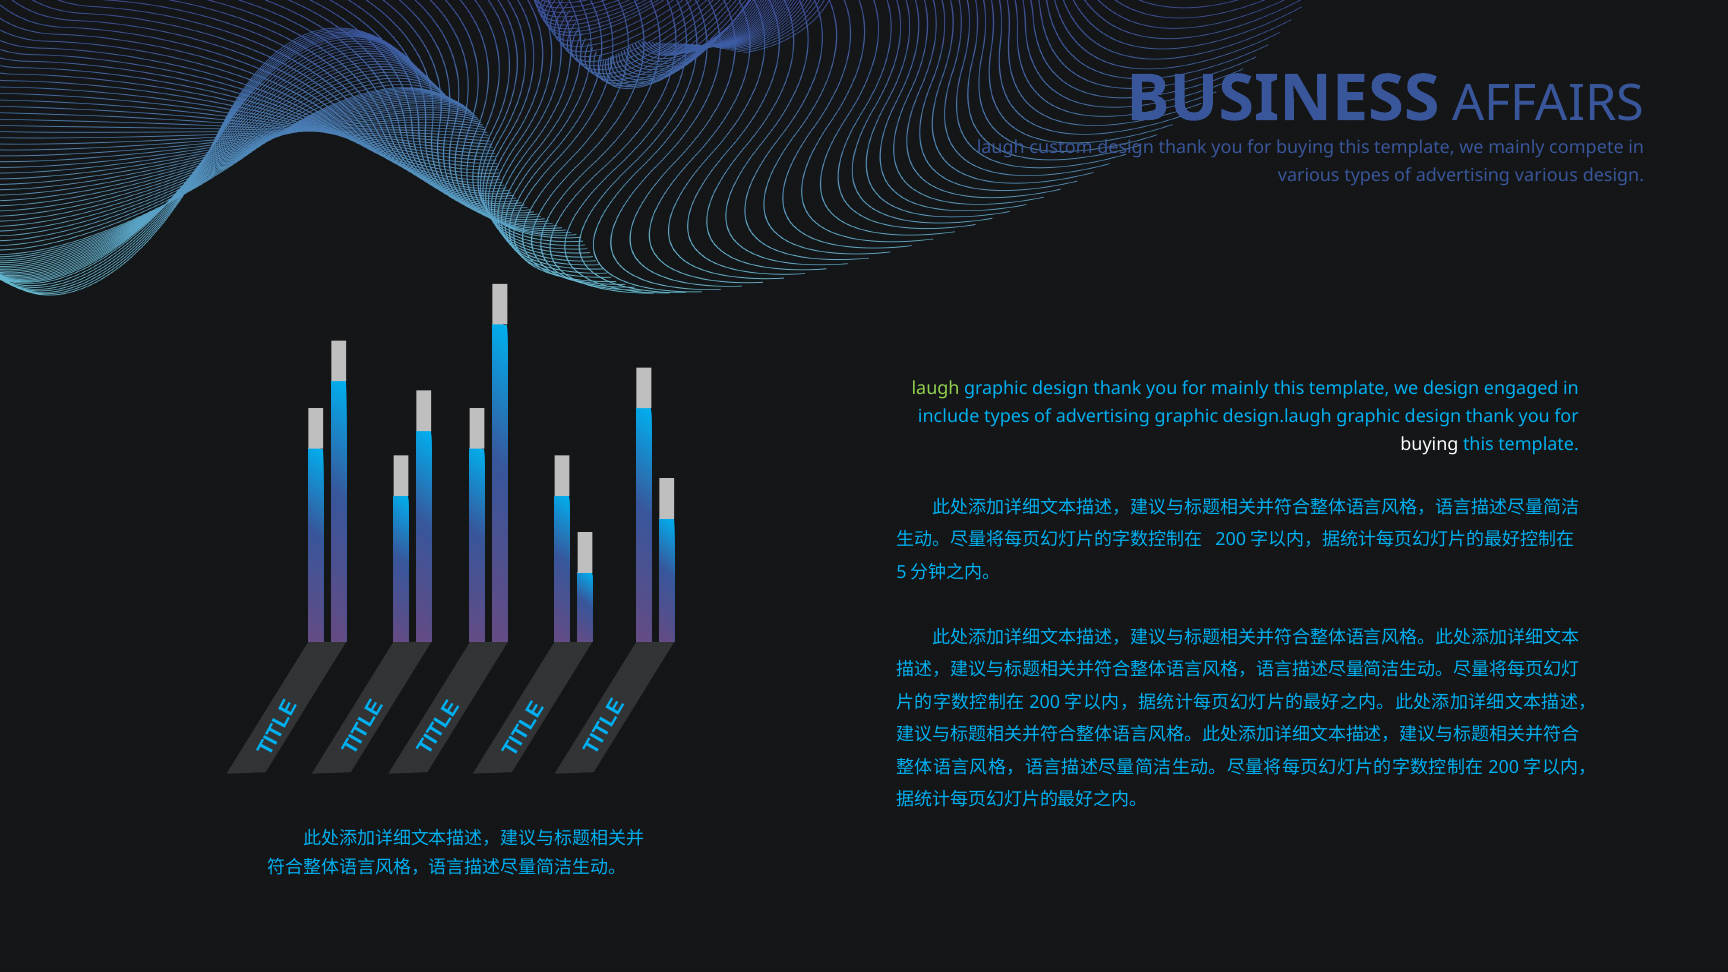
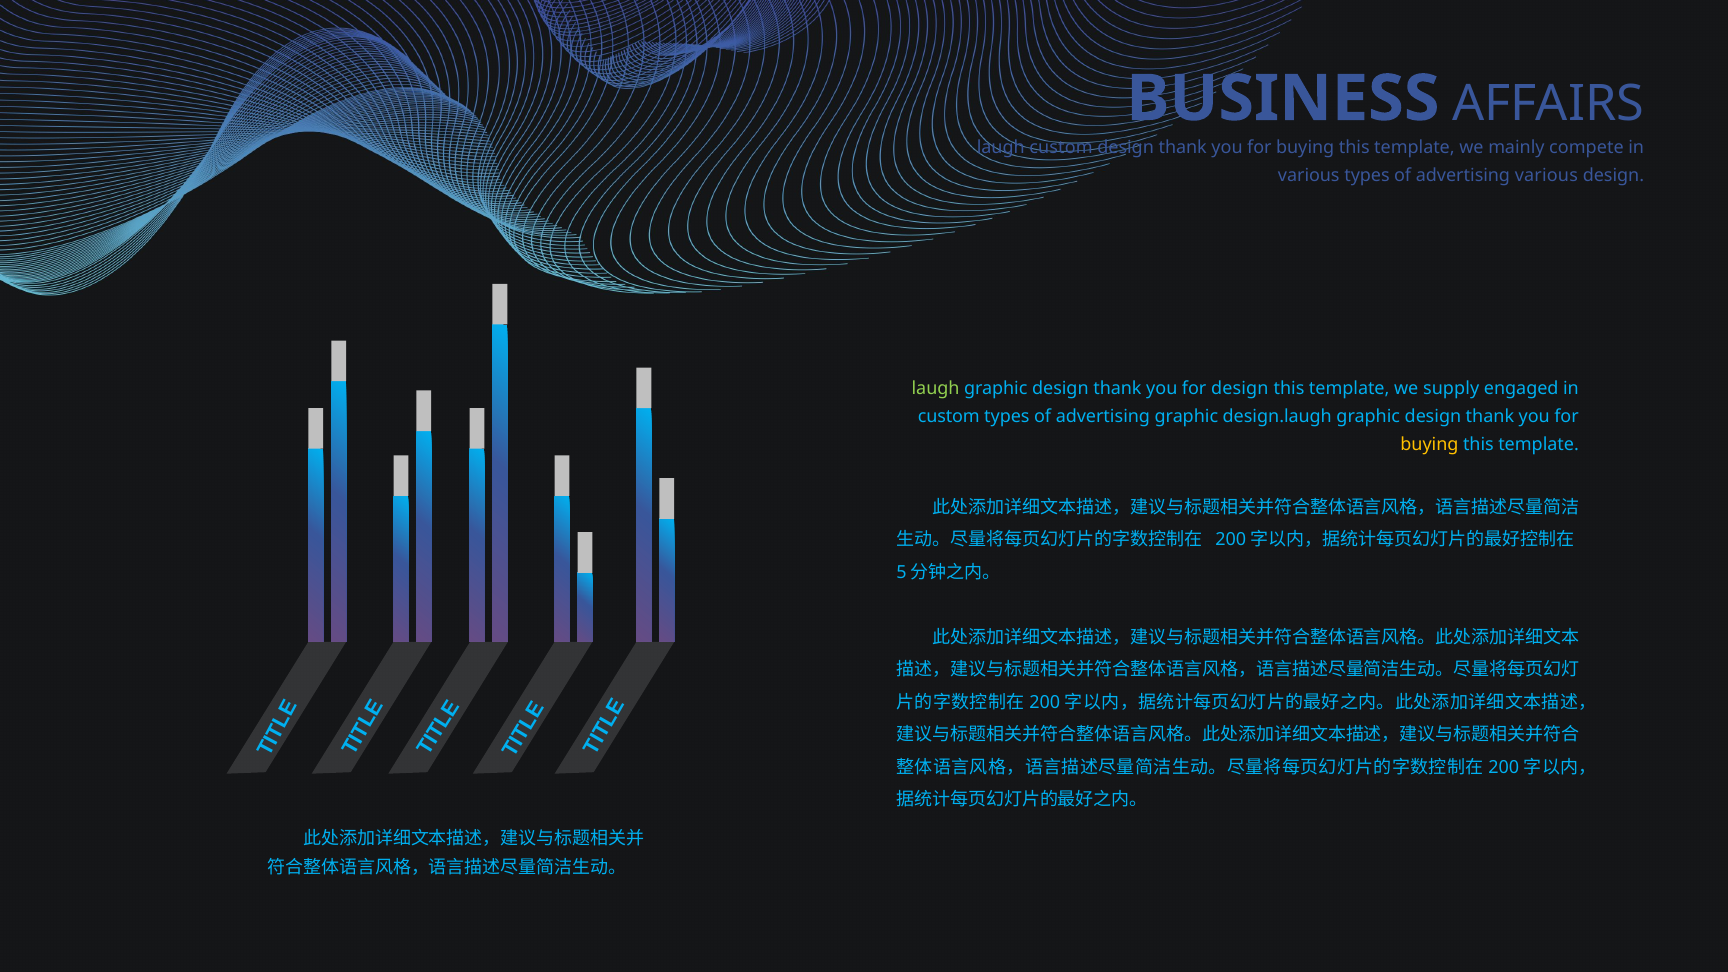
for mainly: mainly -> design
we design: design -> supply
include at (949, 417): include -> custom
buying at (1429, 445) colour: white -> yellow
